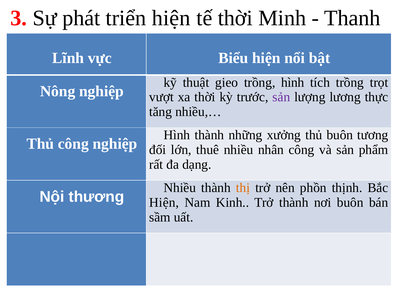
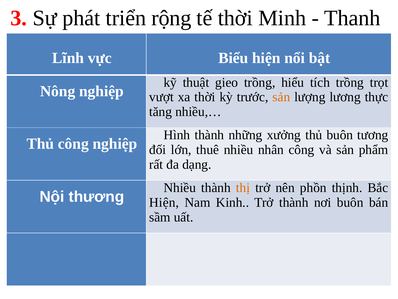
triển hiện: hiện -> rộng
trồng hình: hình -> hiểu
sản at (281, 97) colour: purple -> orange
